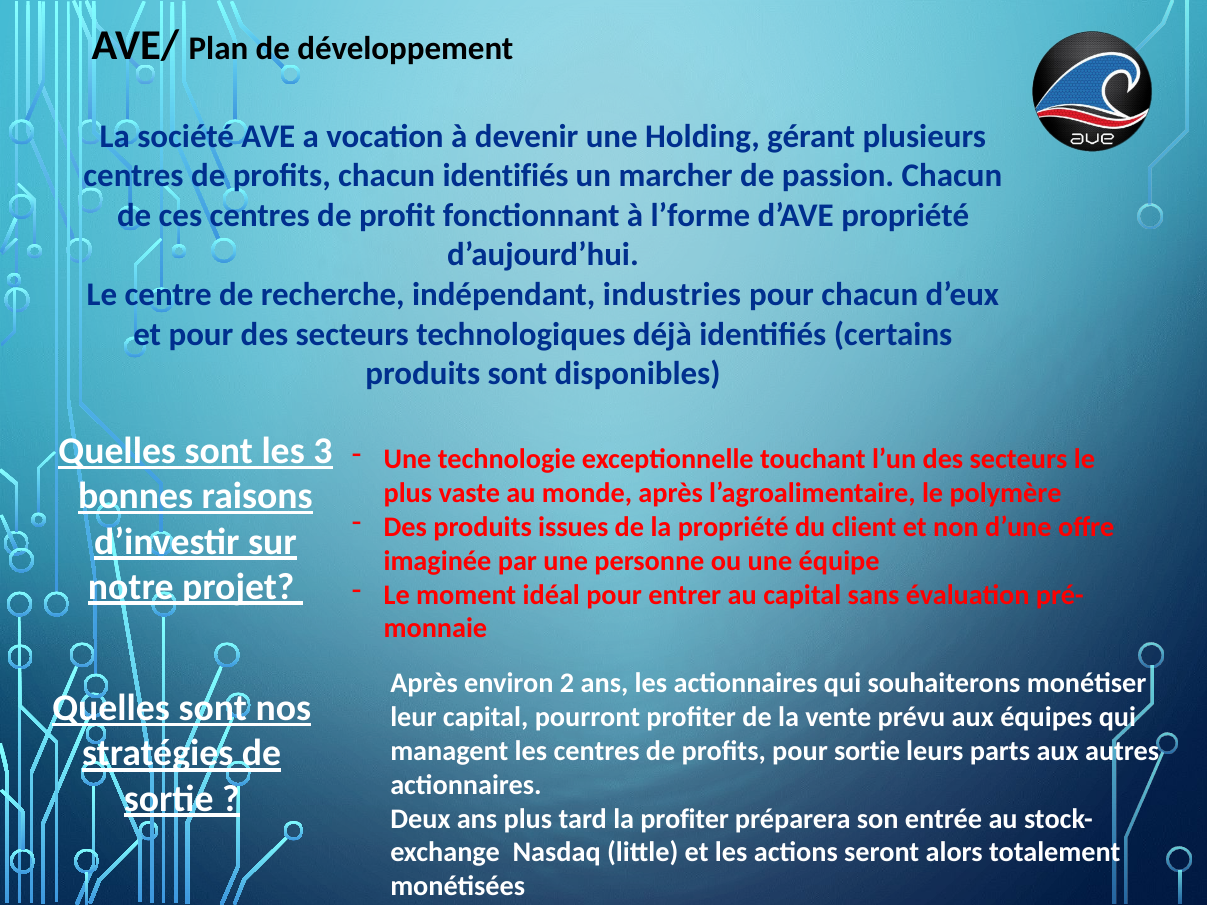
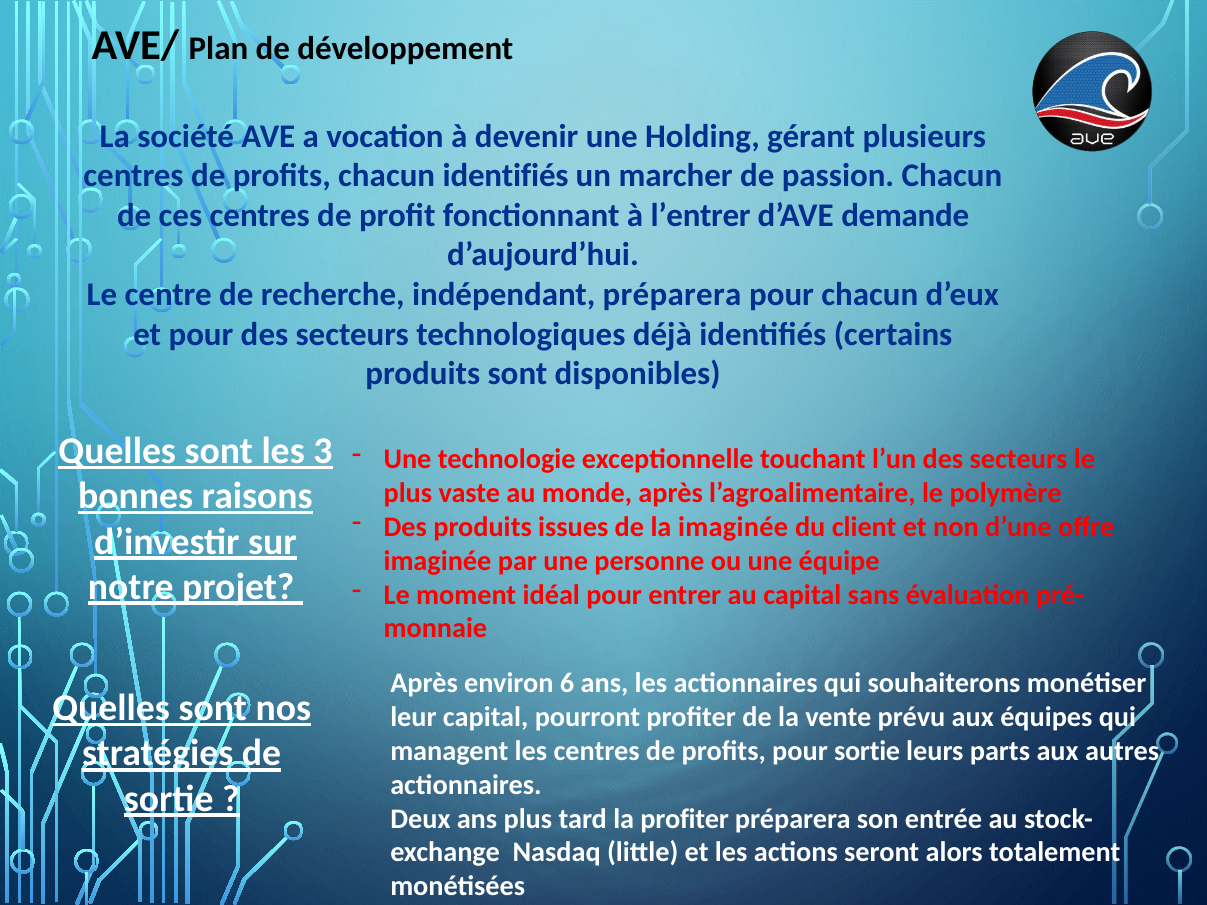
l’forme: l’forme -> l’entrer
d’AVE propriété: propriété -> demande
indépendant industries: industries -> préparera
la propriété: propriété -> imaginée
2: 2 -> 6
